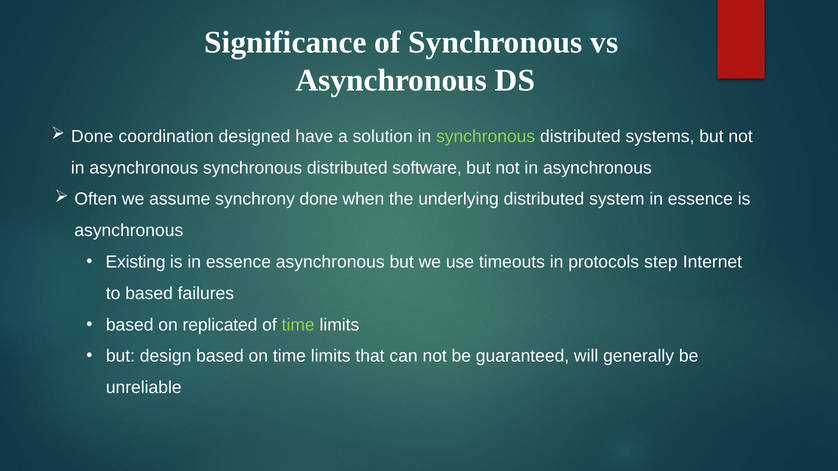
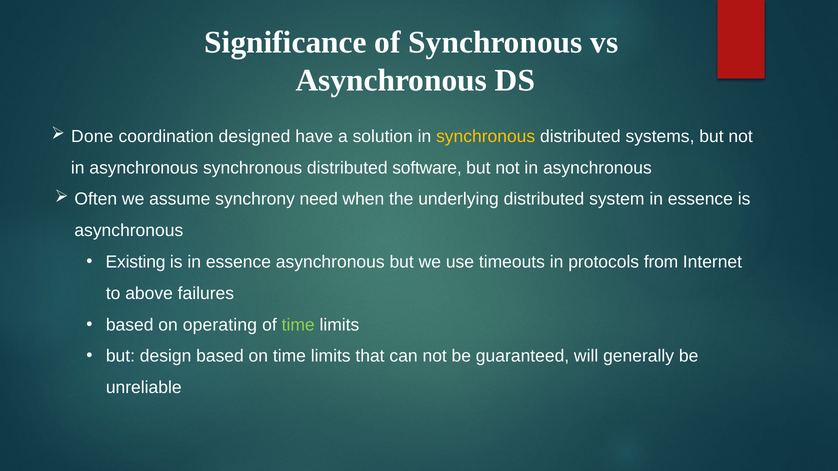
synchronous at (486, 136) colour: light green -> yellow
synchrony done: done -> need
step: step -> from
to based: based -> above
replicated: replicated -> operating
